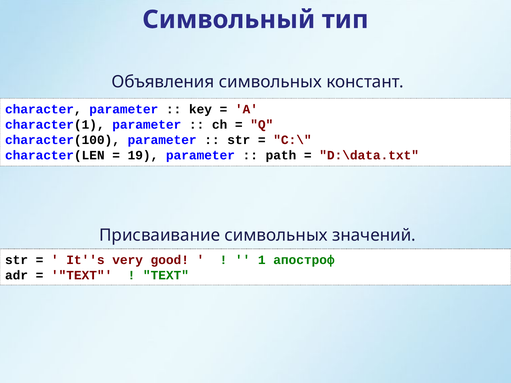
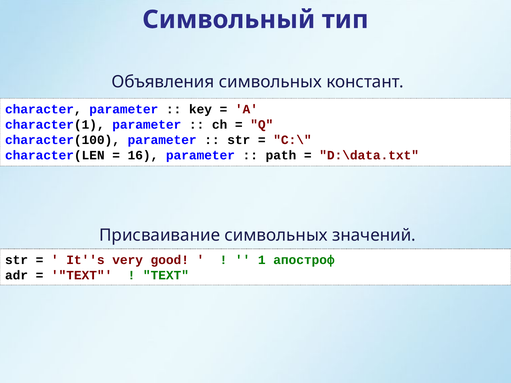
19: 19 -> 16
